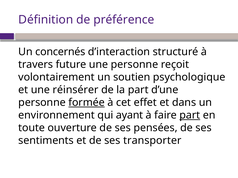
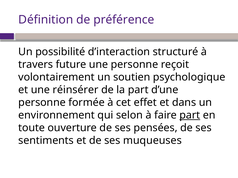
concernés: concernés -> possibilité
formée underline: present -> none
ayant: ayant -> selon
transporter: transporter -> muqueuses
